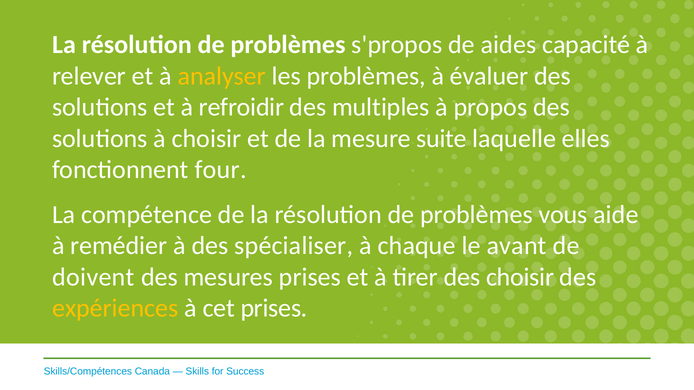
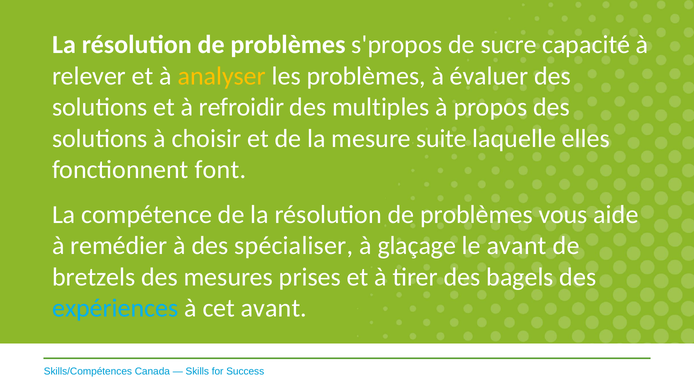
aides: aides -> sucre
four: four -> font
chaque: chaque -> glaçage
doivent: doivent -> bretzels
des choisir: choisir -> bagels
expériences colour: yellow -> light blue
cet prises: prises -> avant
